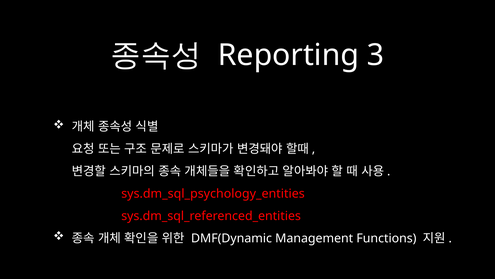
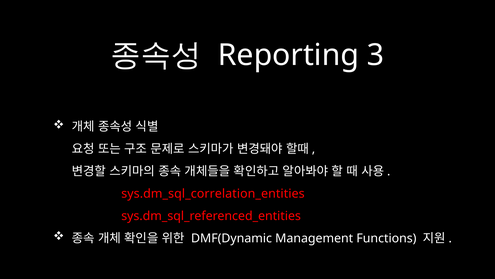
sys.dm_sql_psychology_entities: sys.dm_sql_psychology_entities -> sys.dm_sql_correlation_entities
